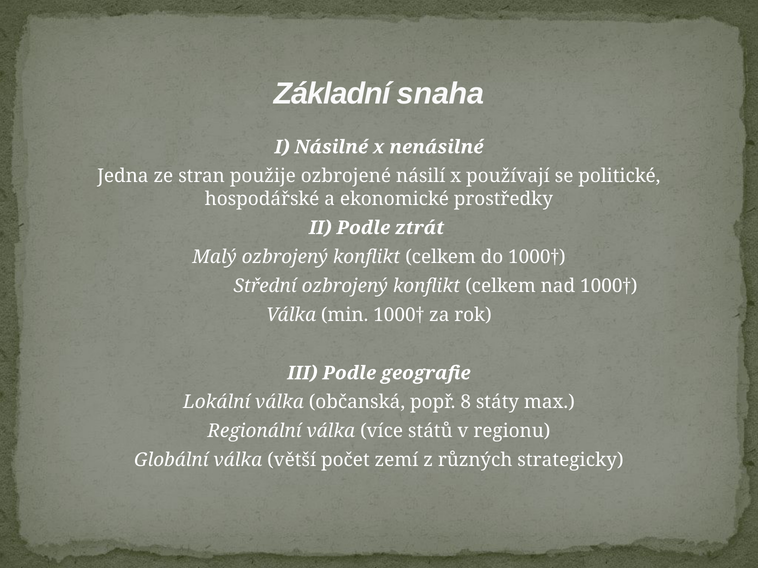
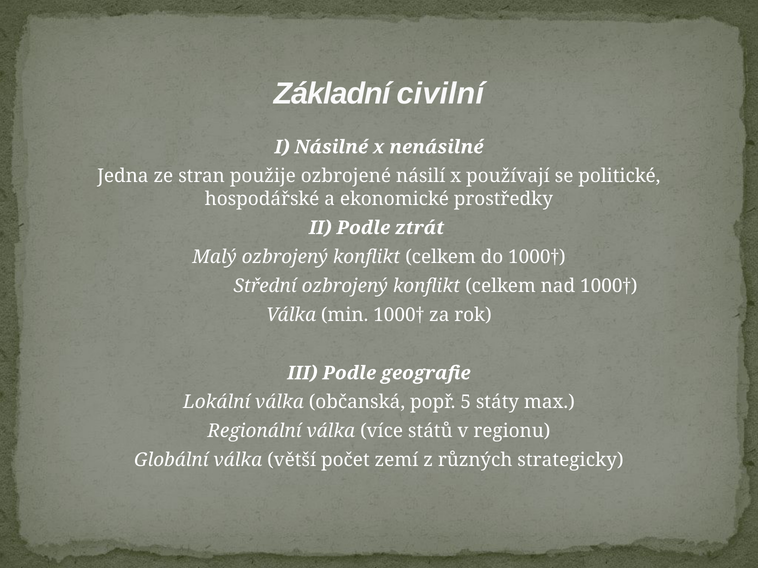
snaha: snaha -> civilní
8: 8 -> 5
